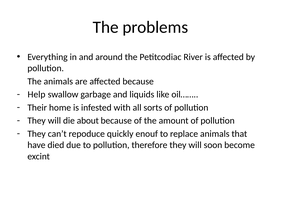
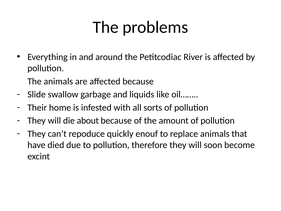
Help: Help -> Slide
